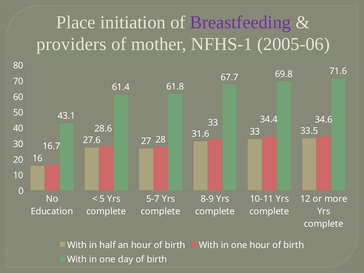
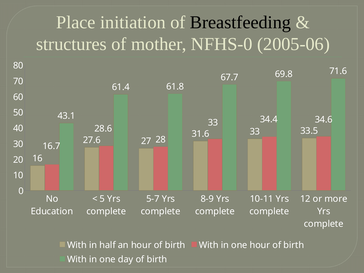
Breastfeeding colour: purple -> black
providers: providers -> structures
NFHS-1: NFHS-1 -> NFHS-0
